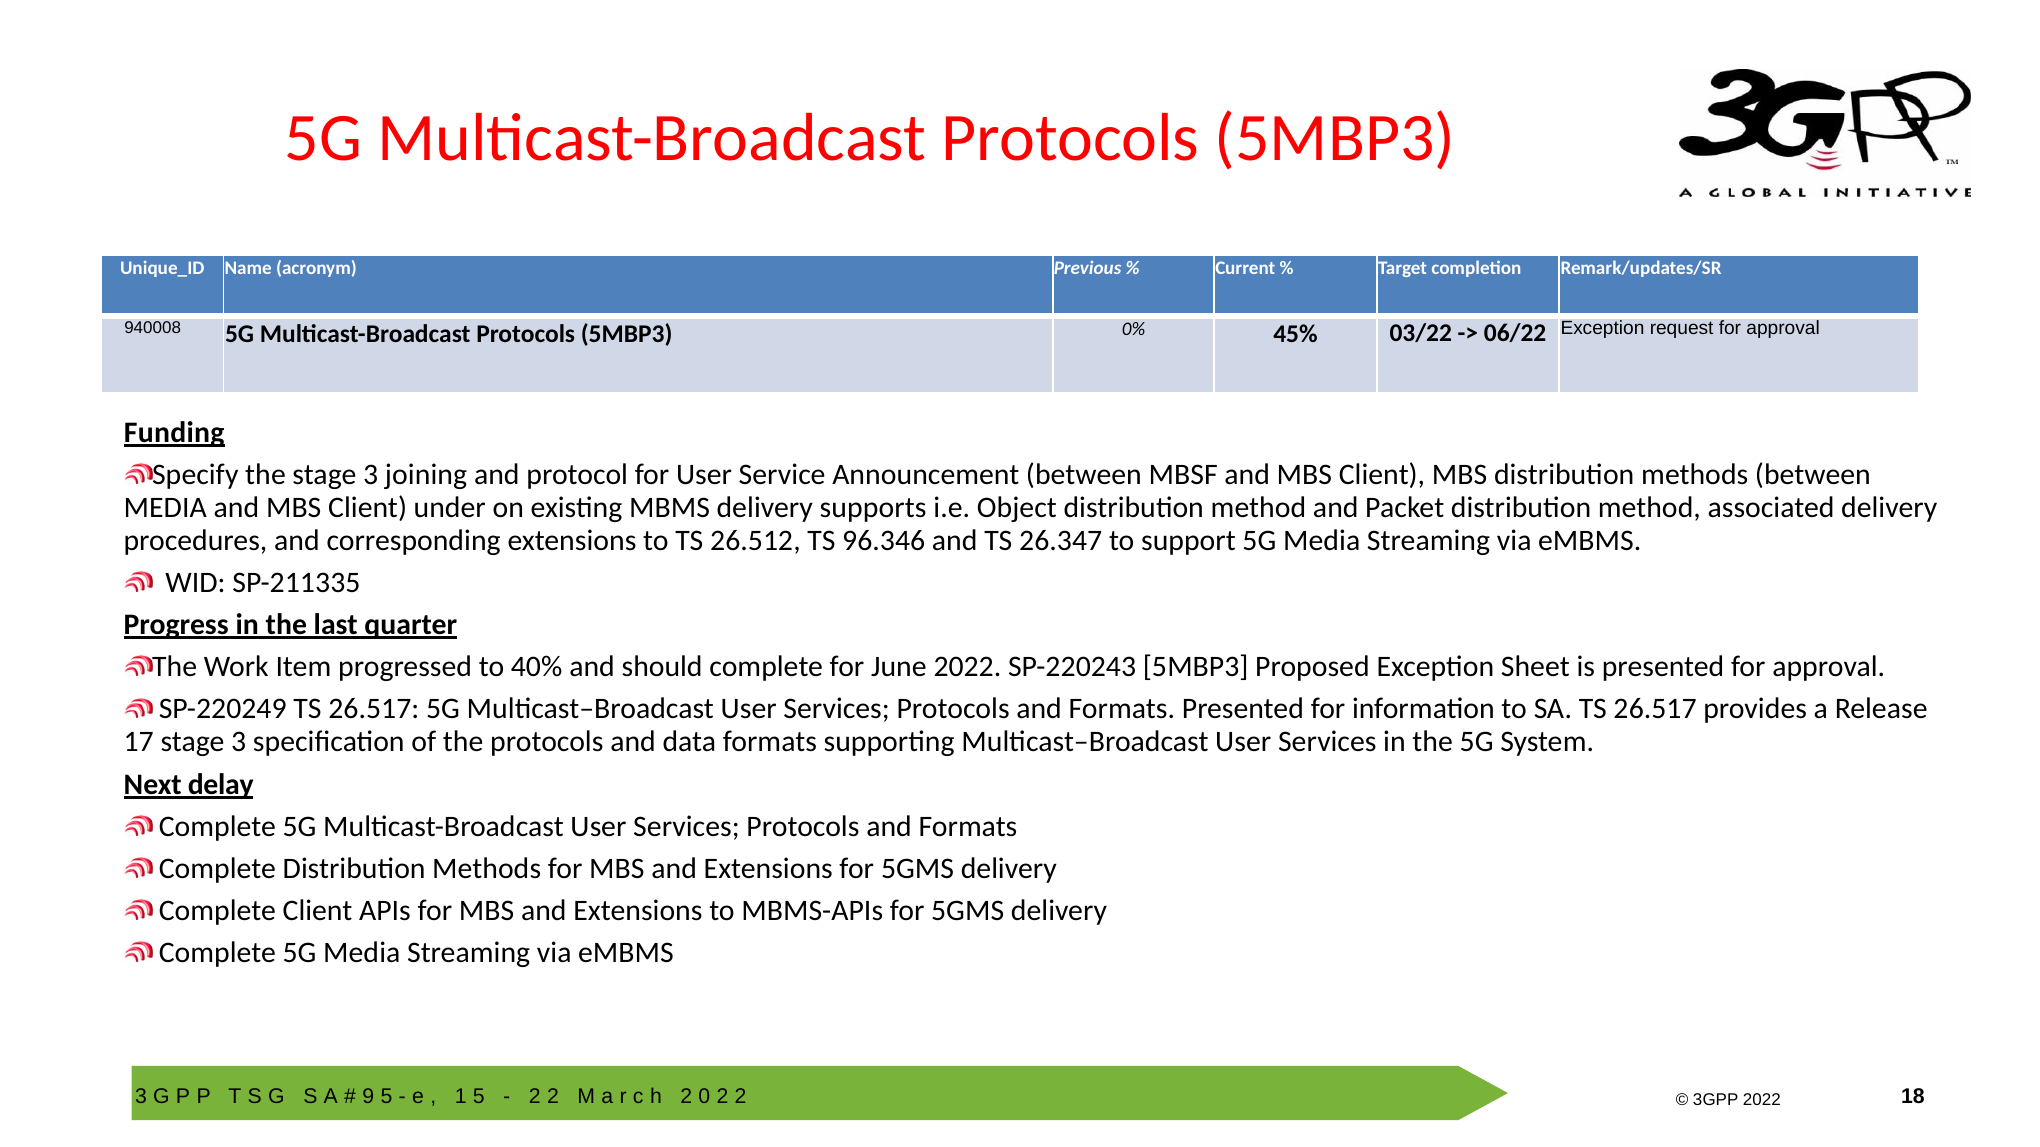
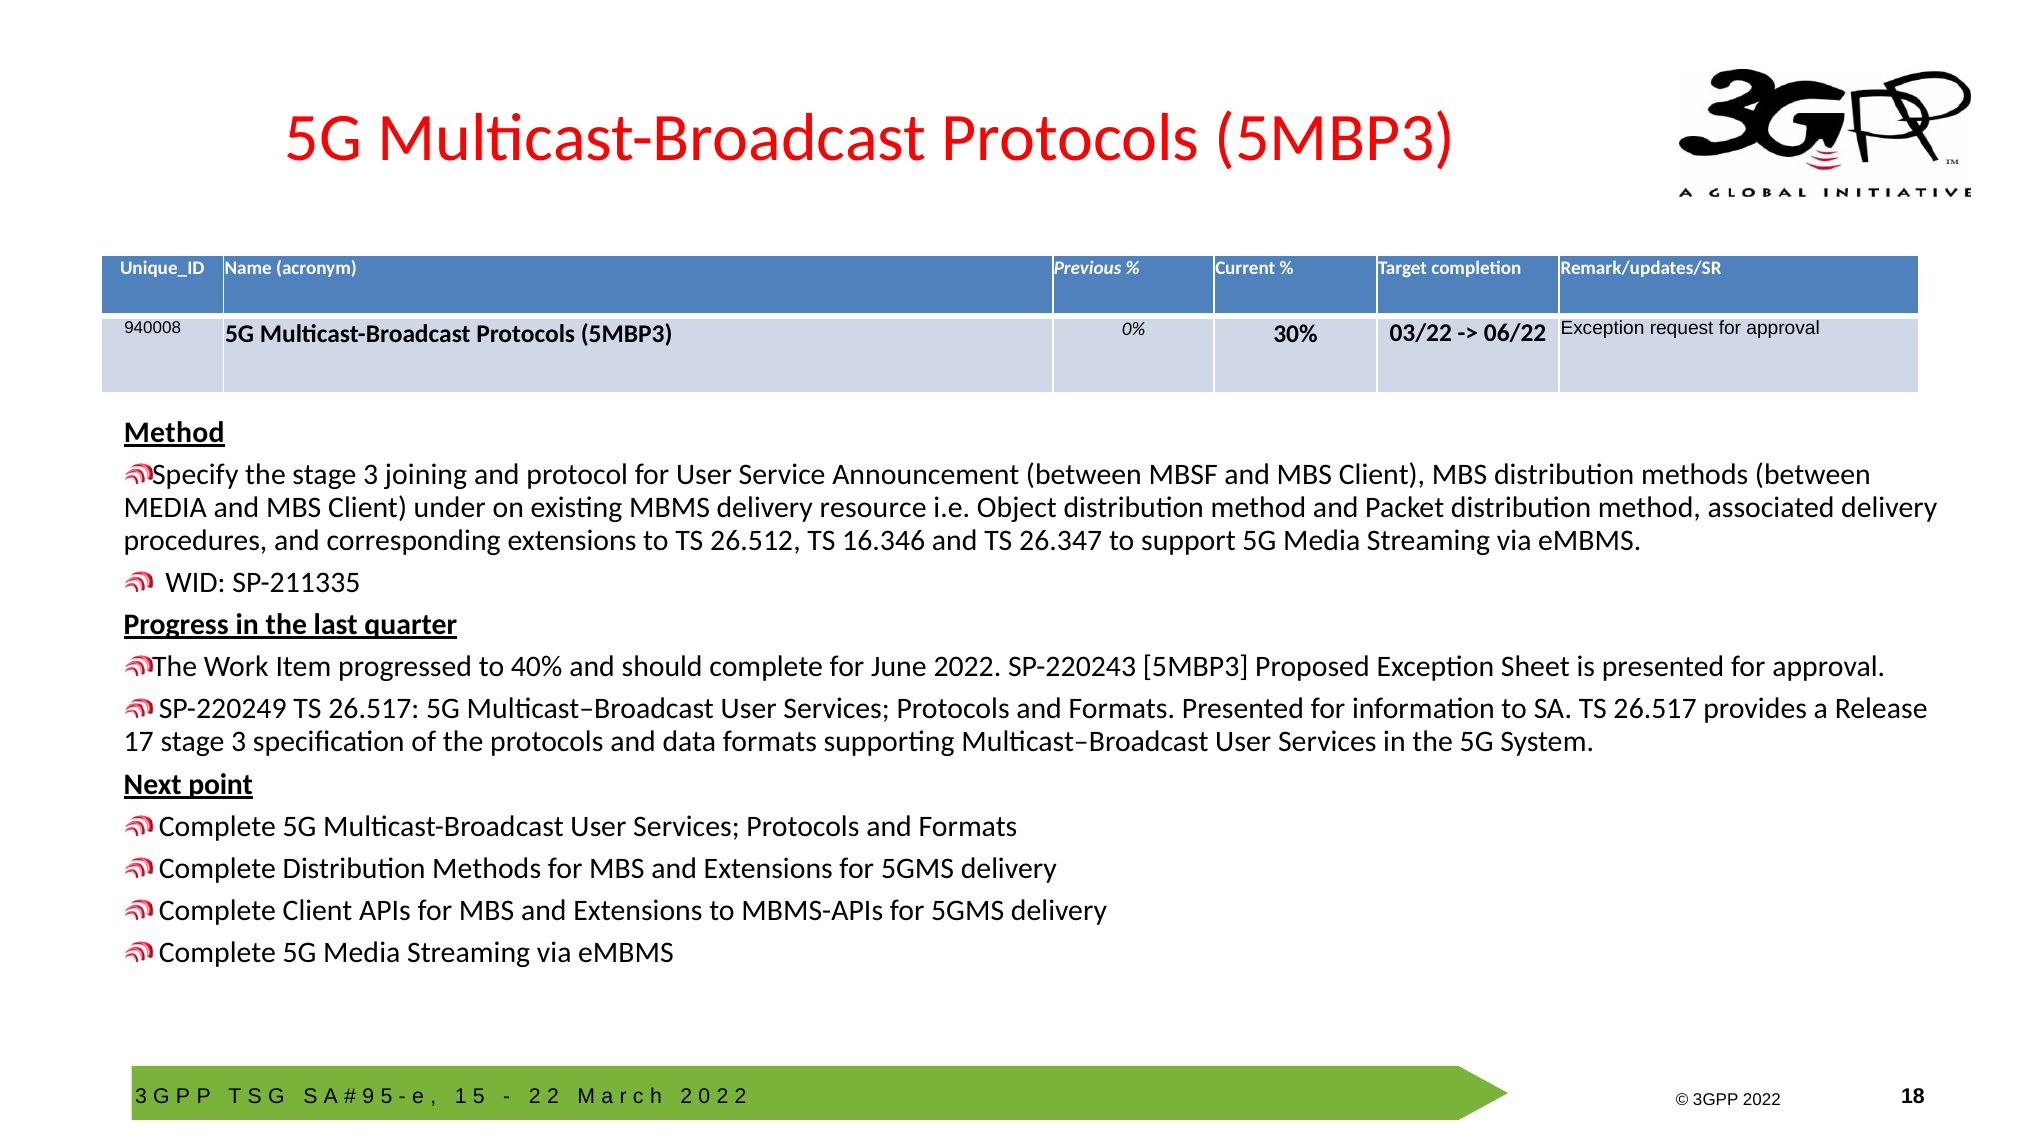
45%: 45% -> 30%
Funding at (174, 432): Funding -> Method
supports: supports -> resource
96.346: 96.346 -> 16.346
delay: delay -> point
